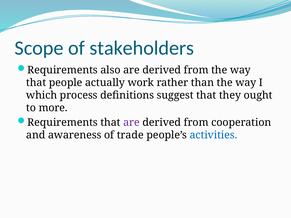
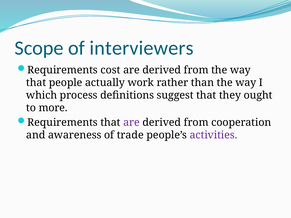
stakeholders: stakeholders -> interviewers
also: also -> cost
activities colour: blue -> purple
